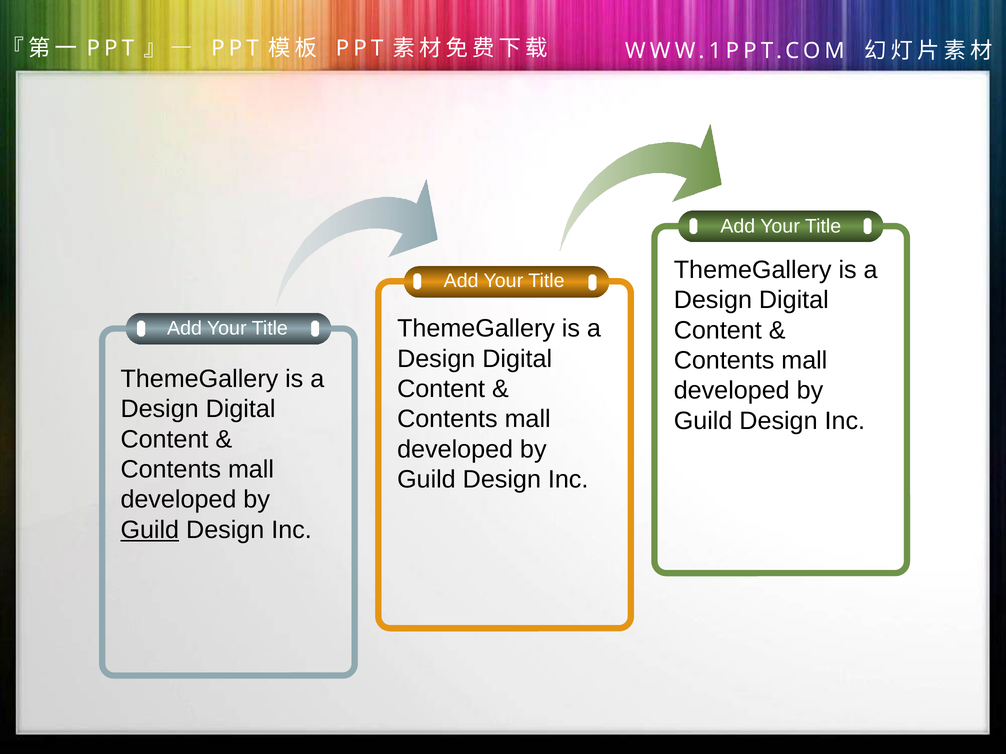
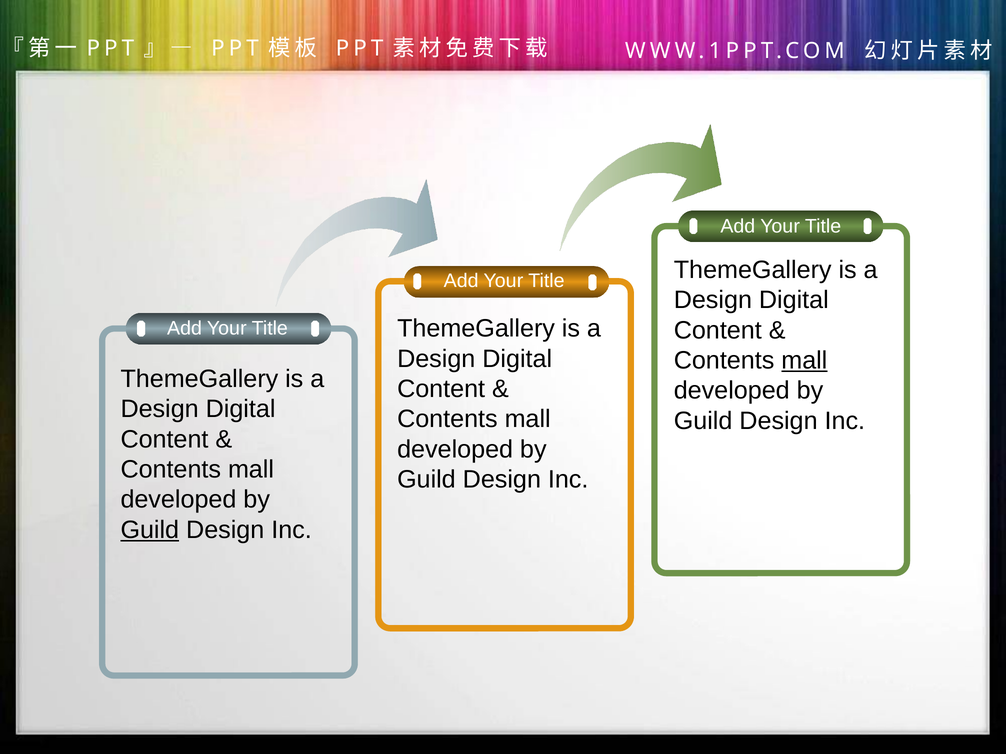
mall at (804, 361) underline: none -> present
